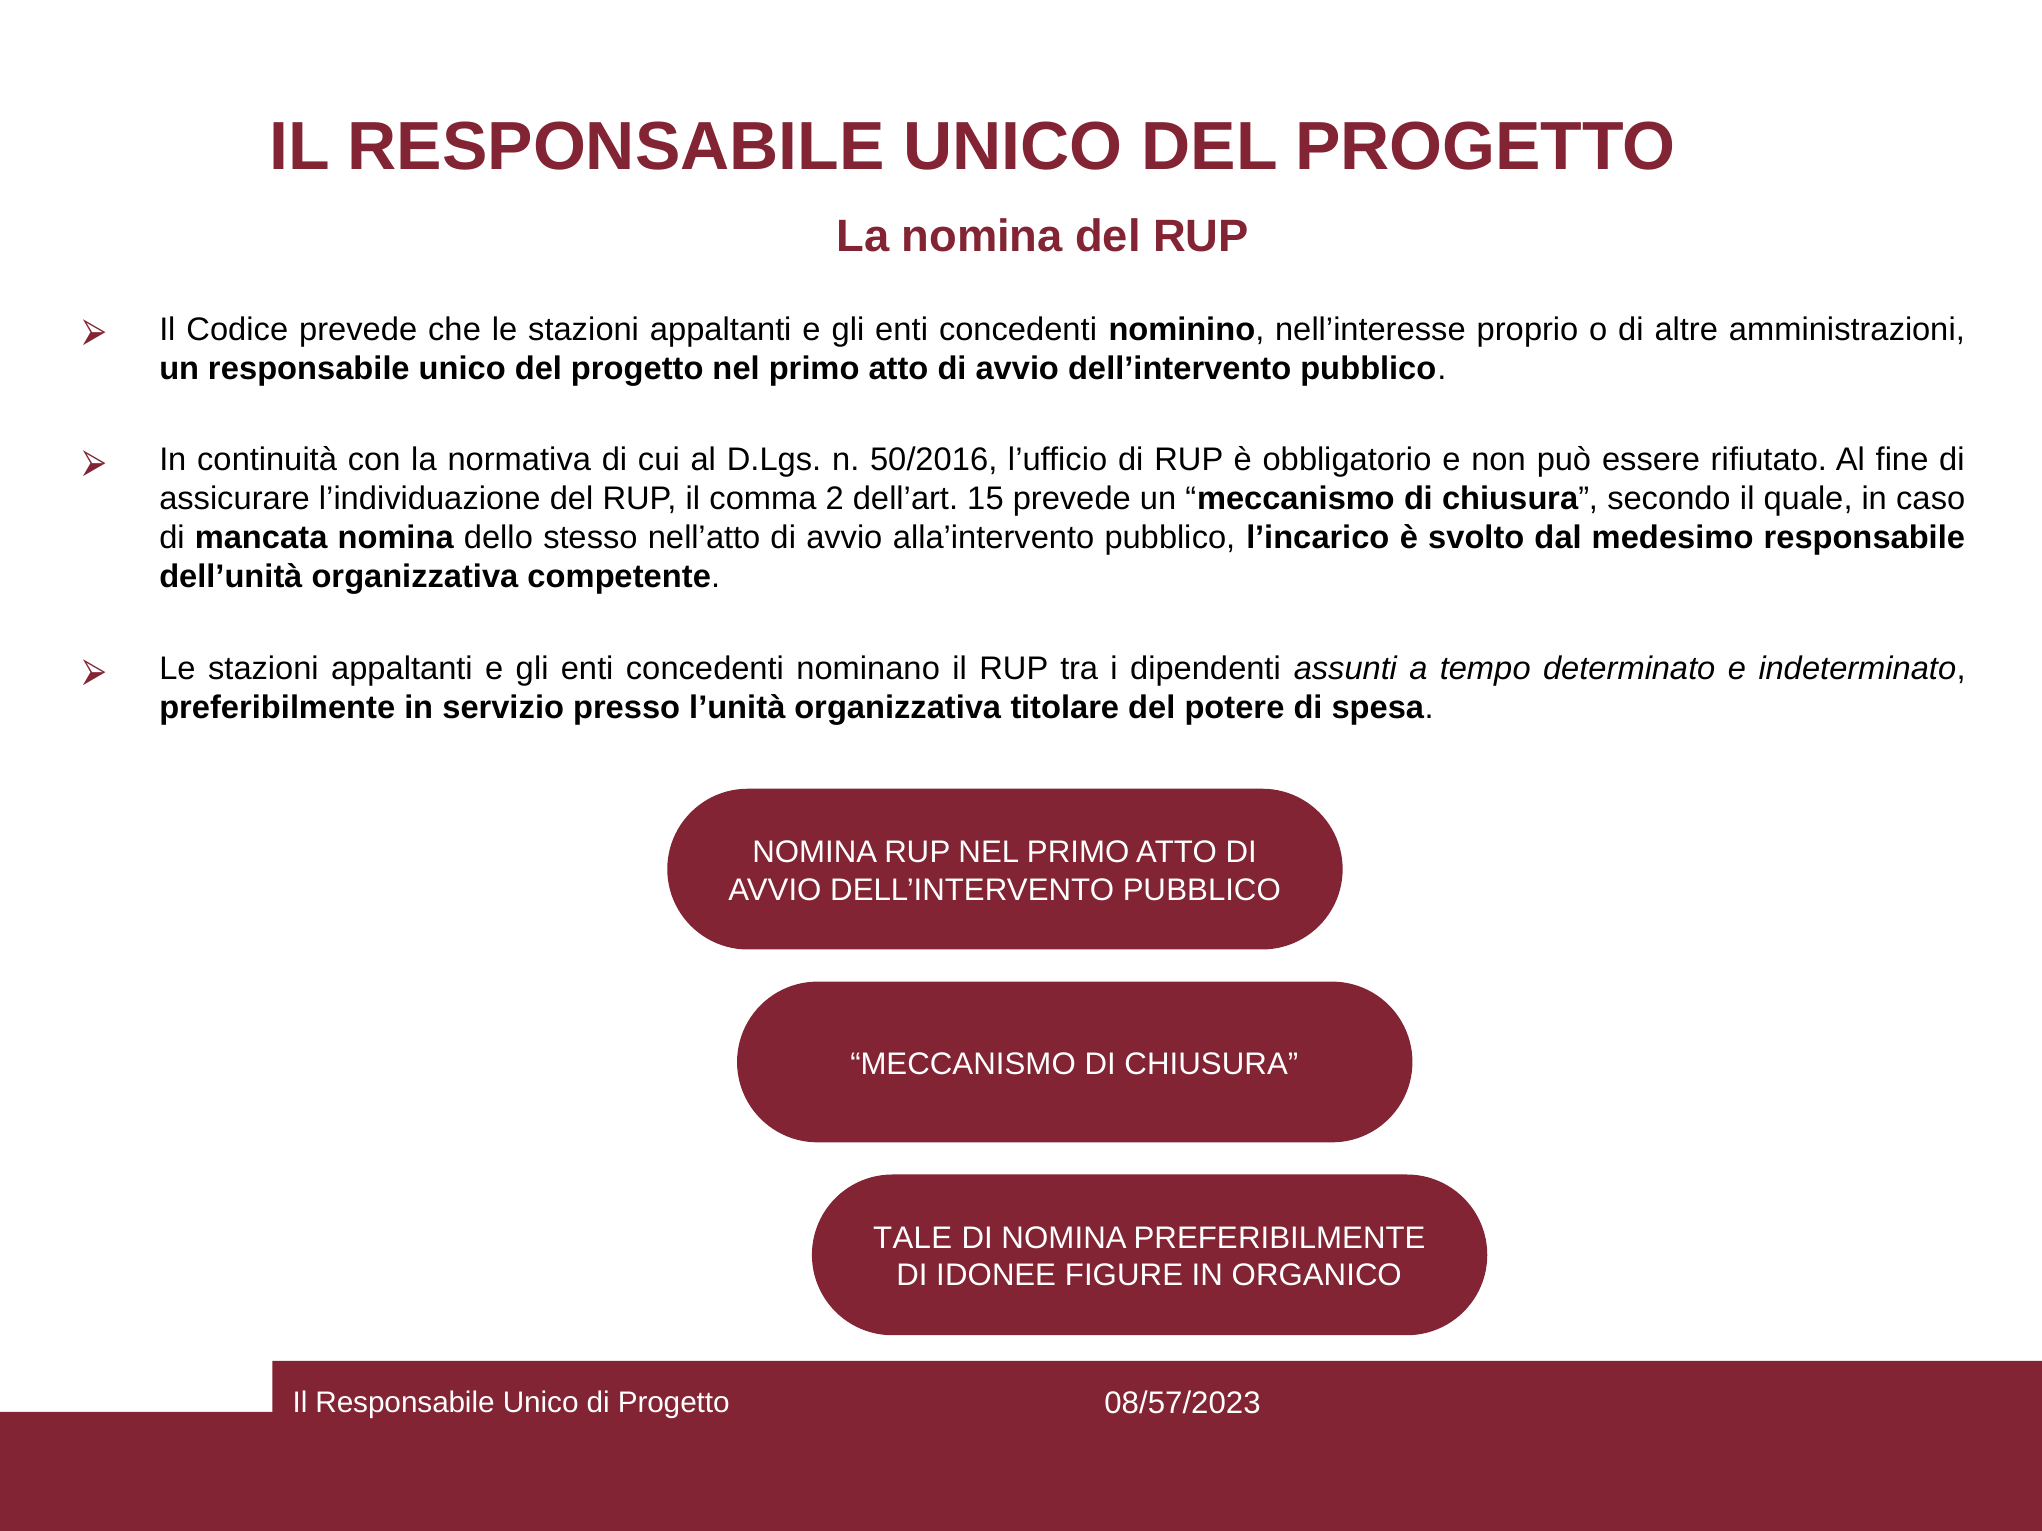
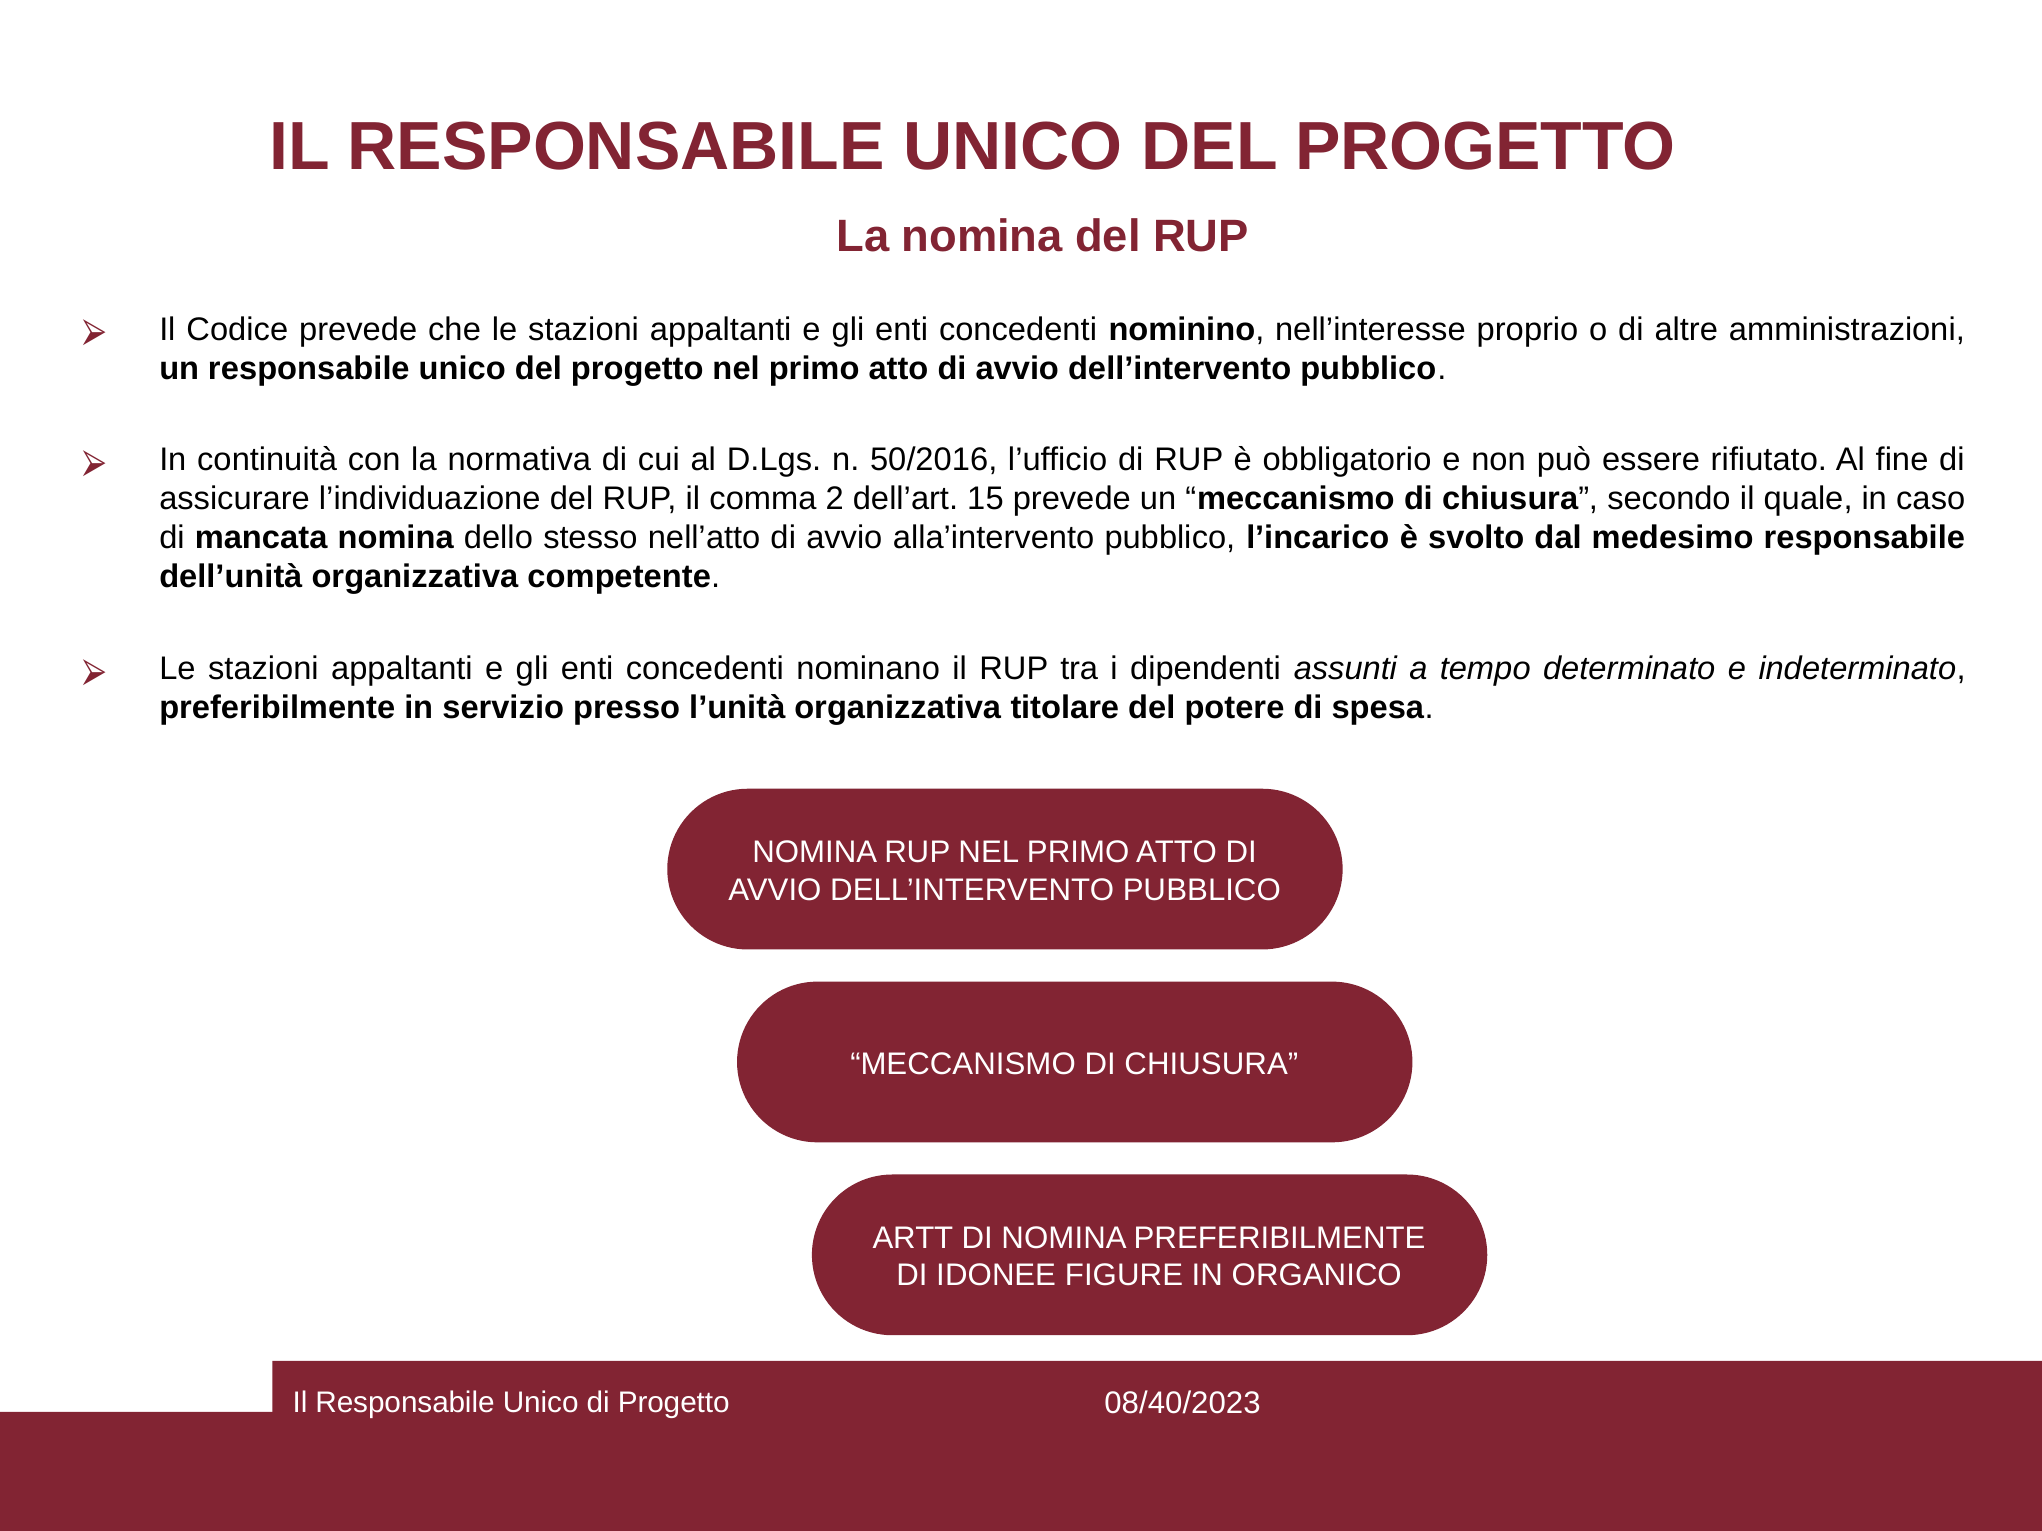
TALE: TALE -> ARTT
08/57/2023: 08/57/2023 -> 08/40/2023
